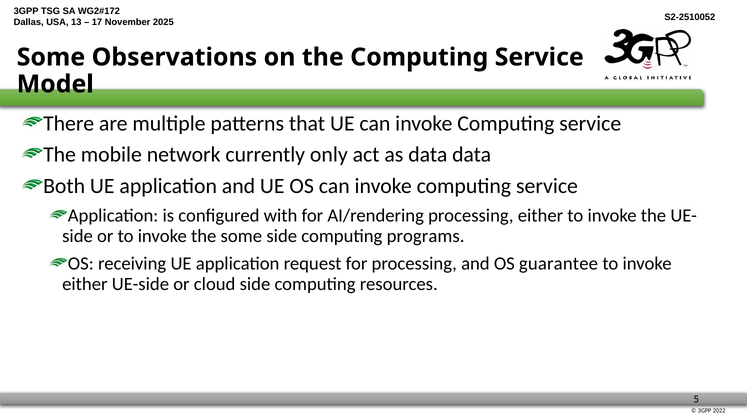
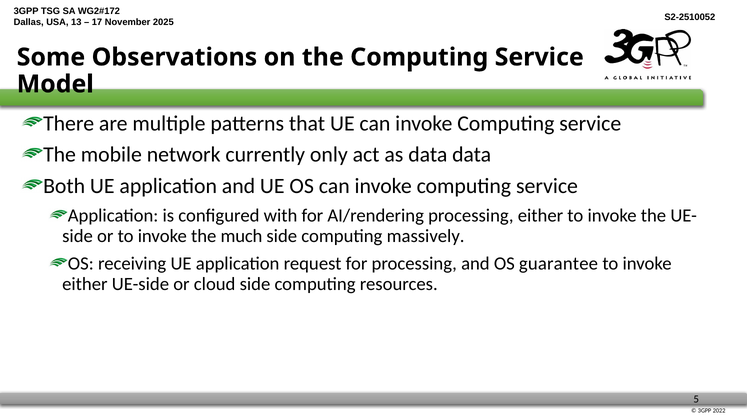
the some: some -> much
programs: programs -> massively
